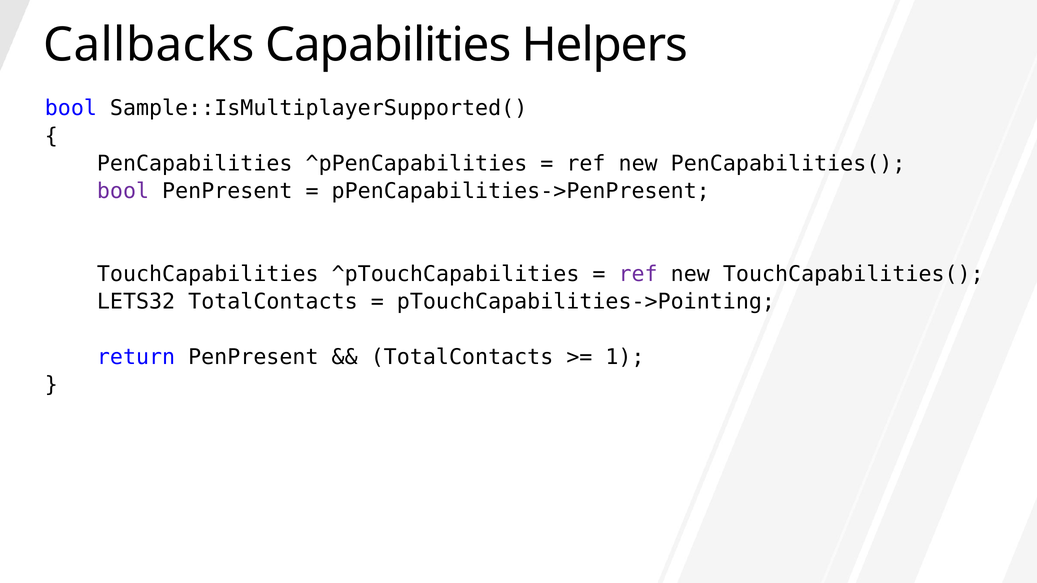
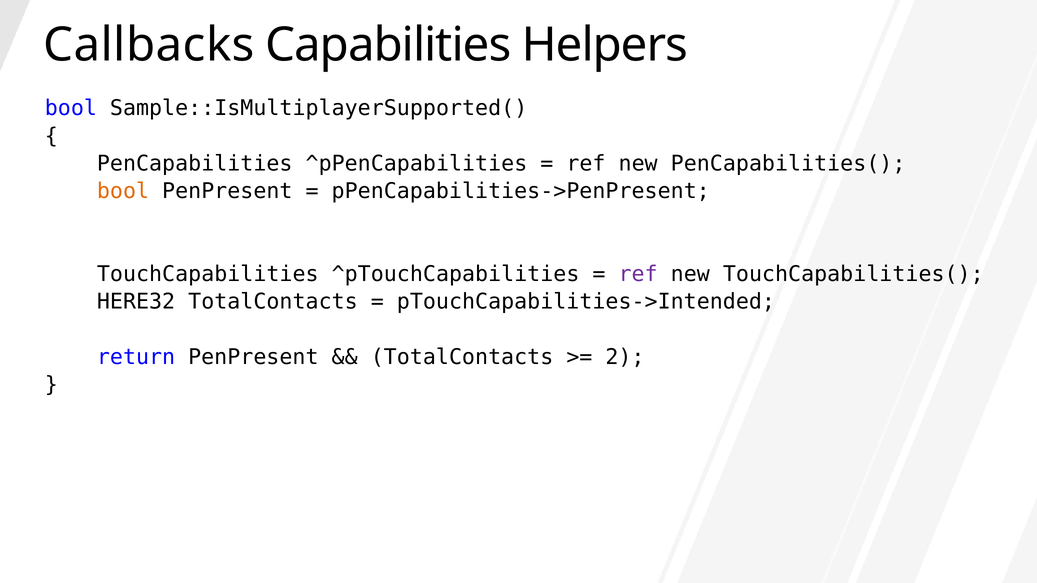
bool at (123, 191) colour: purple -> orange
LETS32: LETS32 -> HERE32
pTouchCapabilities->Pointing: pTouchCapabilities->Pointing -> pTouchCapabilities->Intended
1: 1 -> 2
